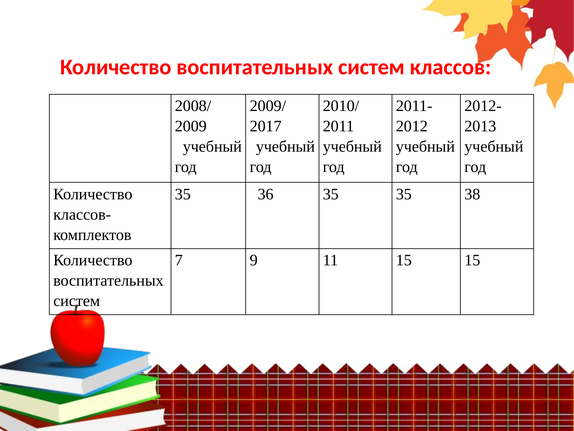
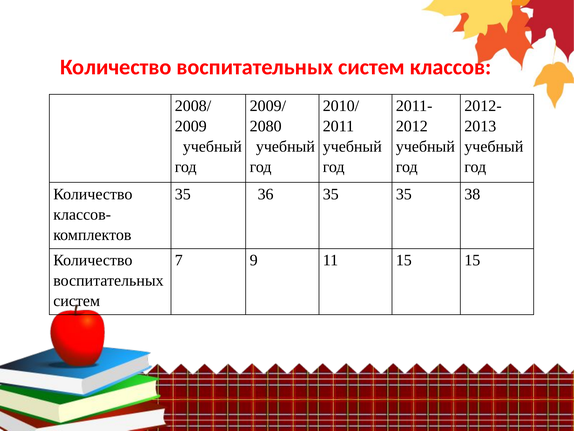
2017: 2017 -> 2080
